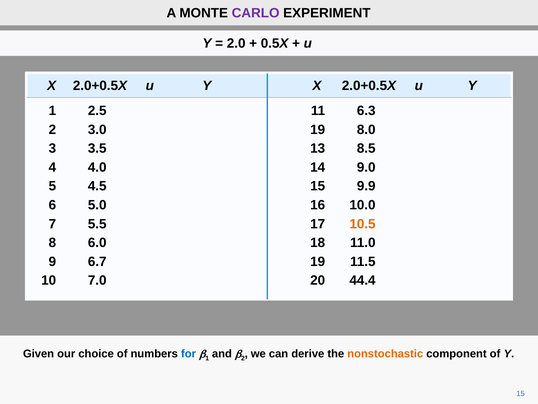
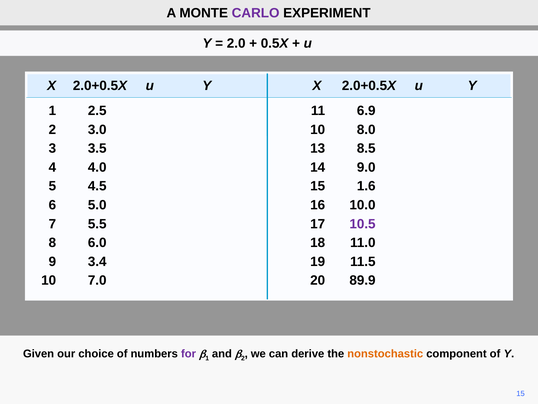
6.3: 6.3 -> 6.9
19 at (318, 129): 19 -> 10
9.9: 9.9 -> 1.6
10.5 colour: orange -> purple
6.7: 6.7 -> 3.4
44.4: 44.4 -> 89.9
for colour: blue -> purple
